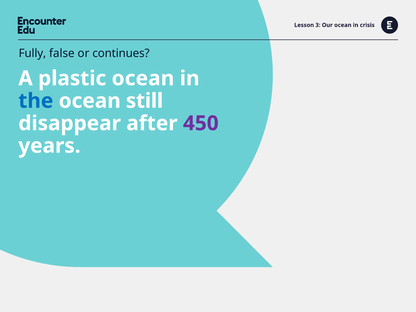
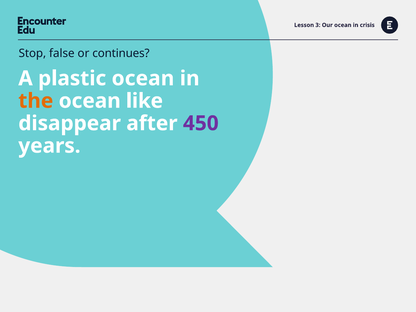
Fully: Fully -> Stop
the colour: blue -> orange
still: still -> like
